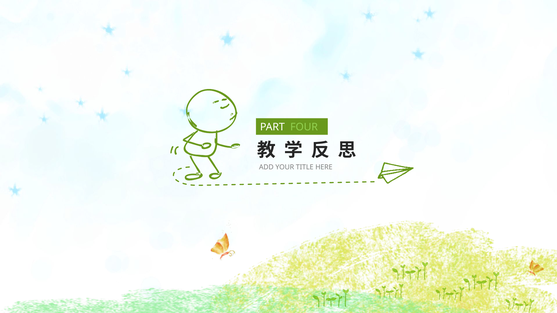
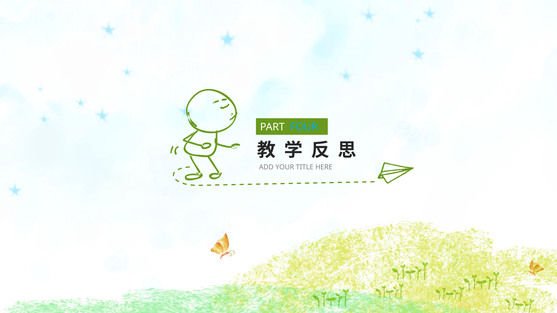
FOUR colour: light green -> light blue
